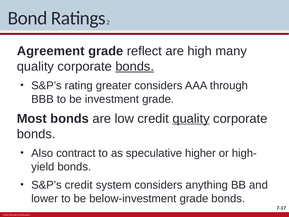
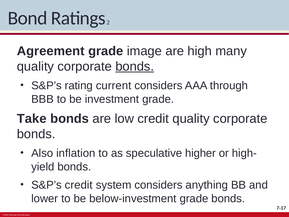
reflect: reflect -> image
greater: greater -> current
Most: Most -> Take
quality at (191, 118) underline: present -> none
contract: contract -> inflation
